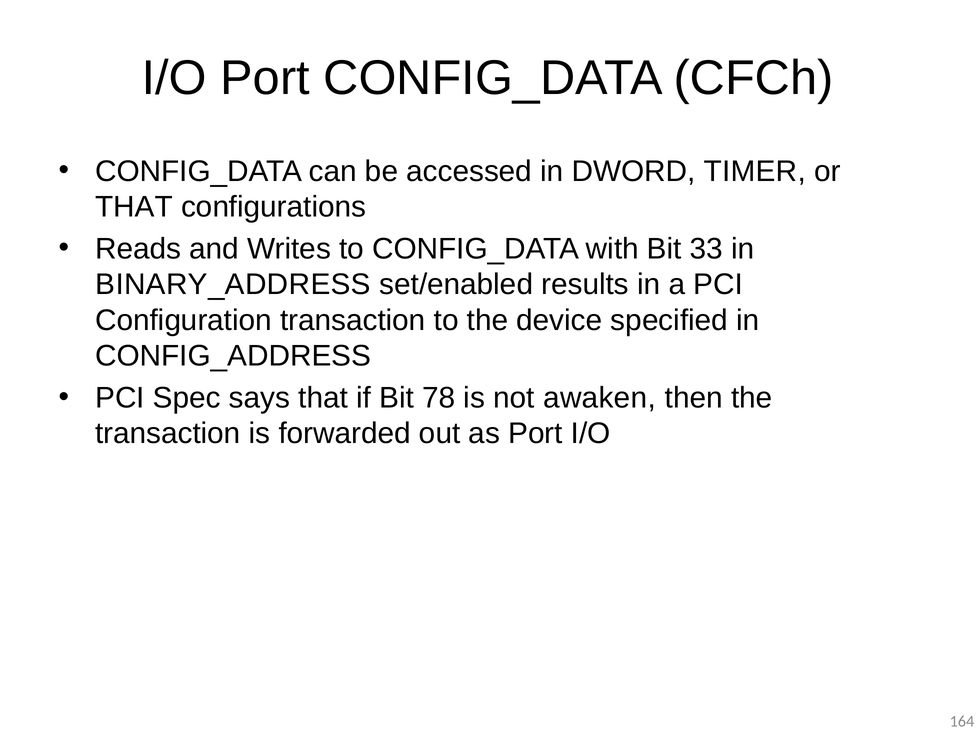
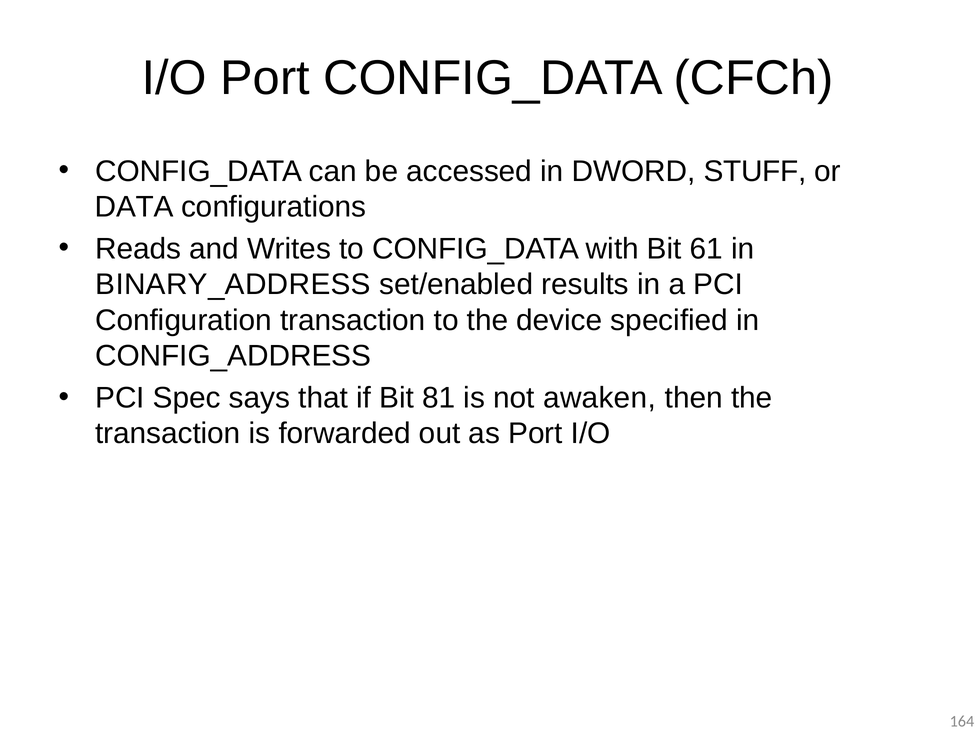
TIMER: TIMER -> STUFF
THAT at (134, 207): THAT -> DATA
33: 33 -> 61
78: 78 -> 81
